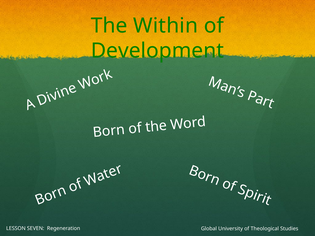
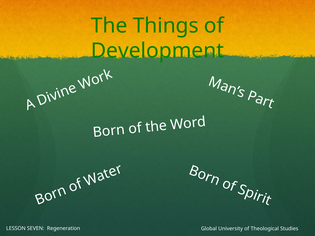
Within: Within -> Things
